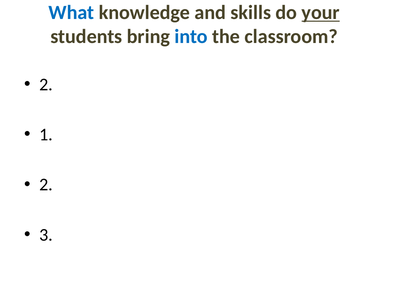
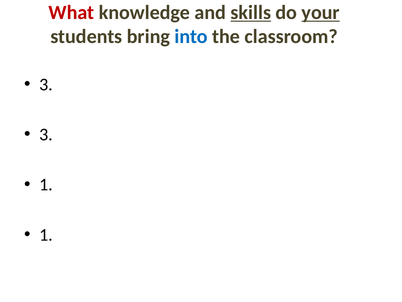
What colour: blue -> red
skills underline: none -> present
2 at (46, 84): 2 -> 3
1 at (46, 134): 1 -> 3
2 at (46, 184): 2 -> 1
3 at (46, 234): 3 -> 1
